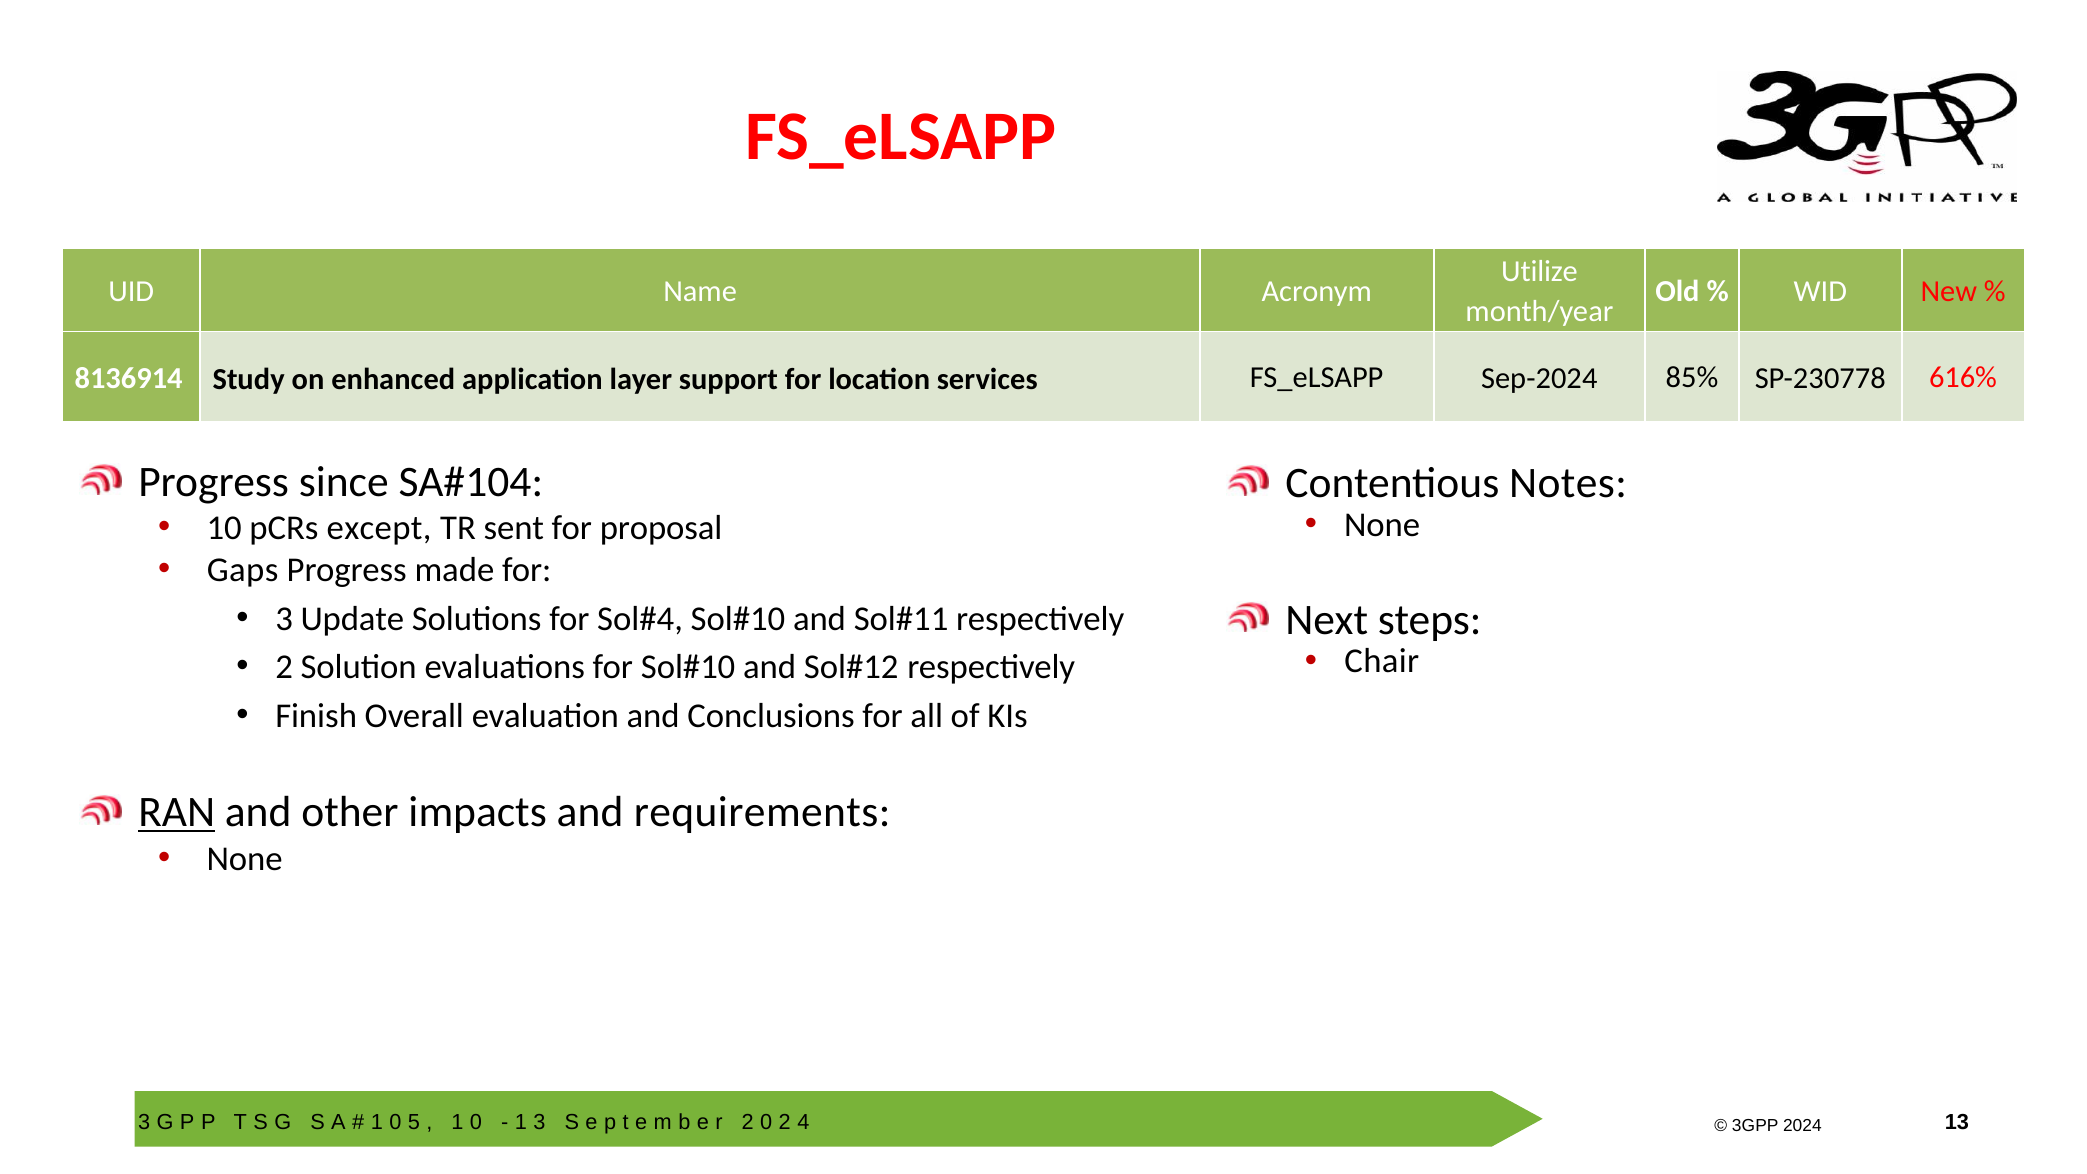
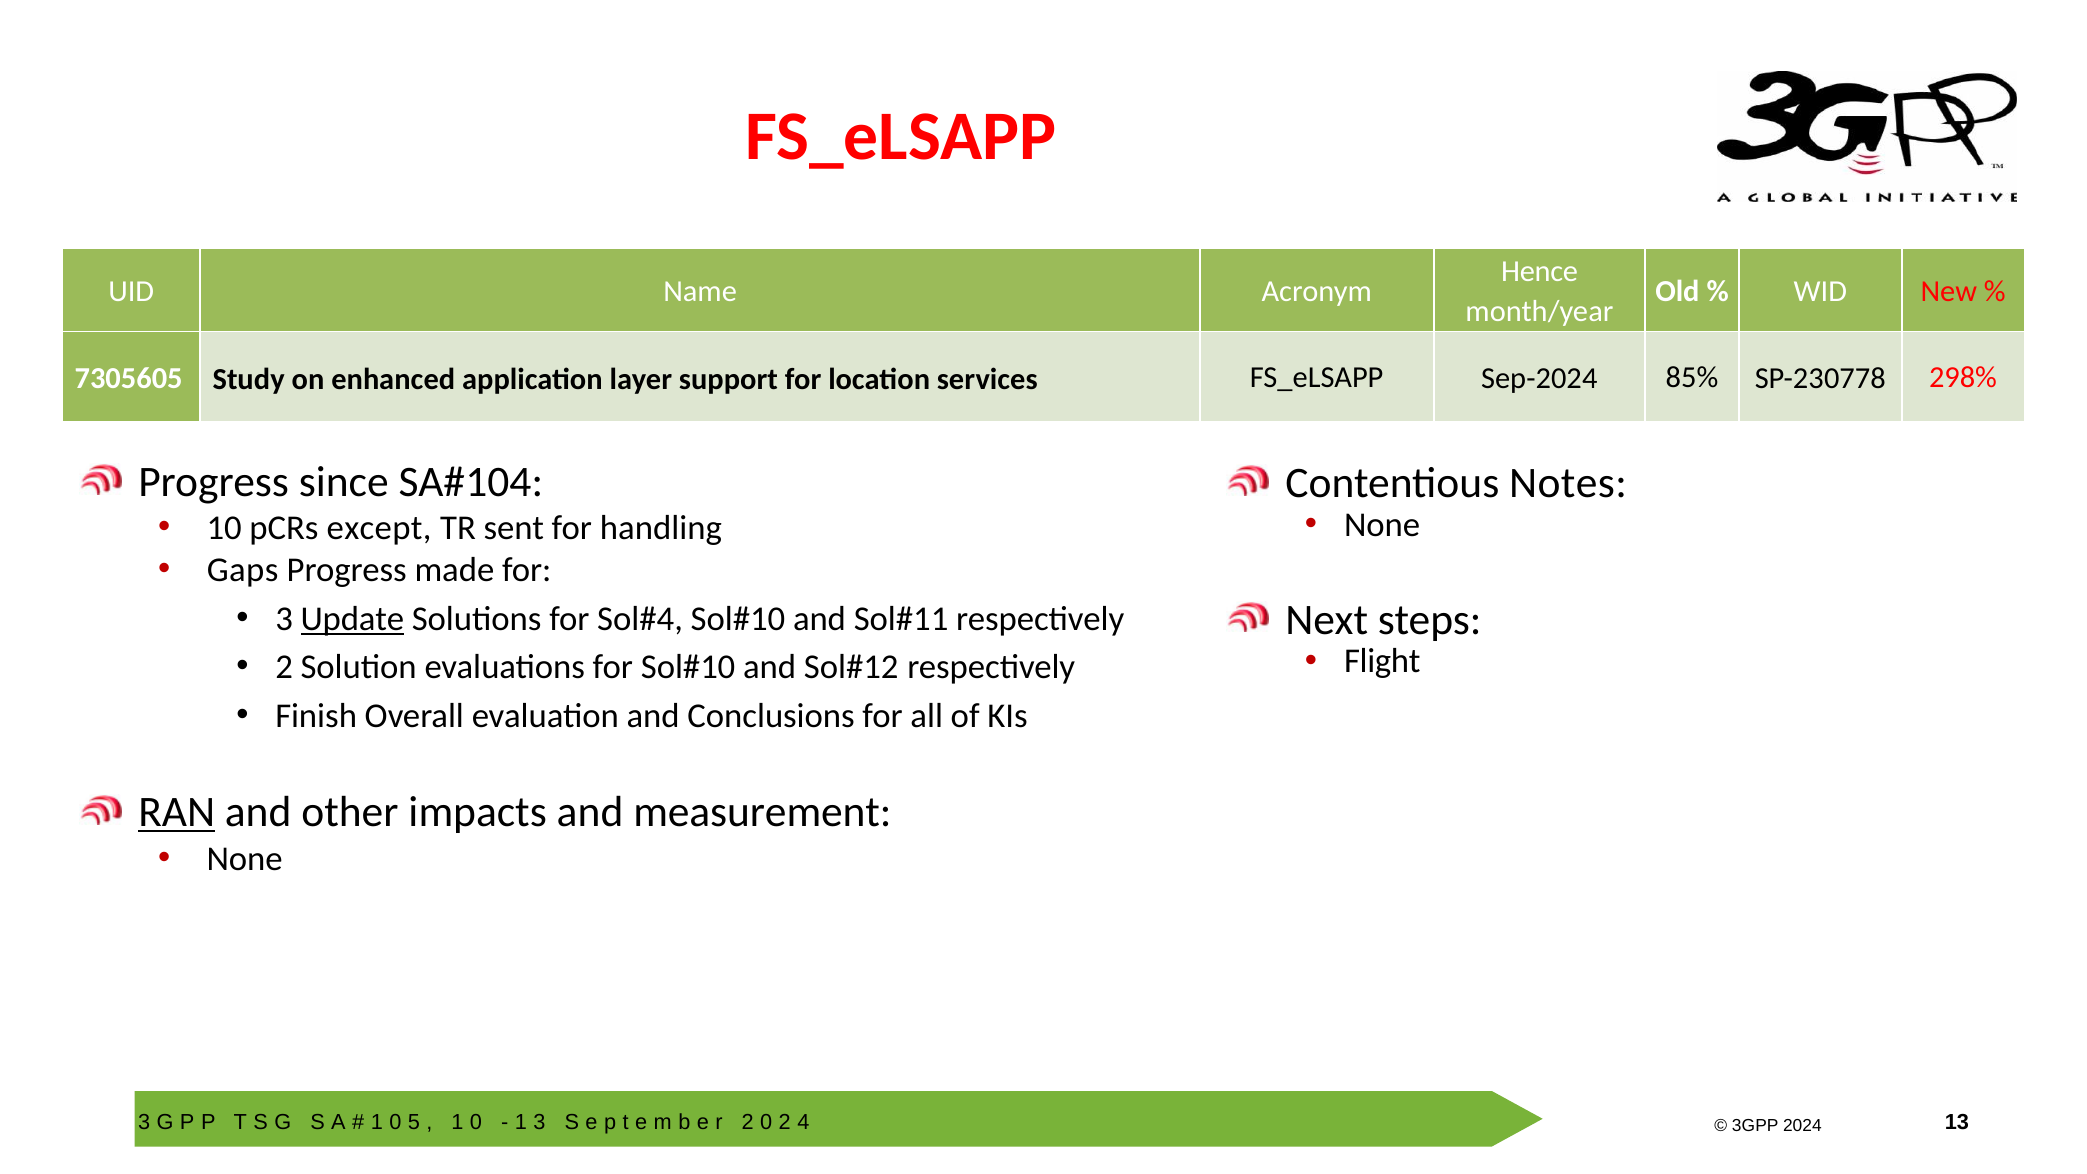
Utilize: Utilize -> Hence
8136914: 8136914 -> 7305605
616%: 616% -> 298%
proposal: proposal -> handling
Update underline: none -> present
Chair: Chair -> Flight
requirements: requirements -> measurement
